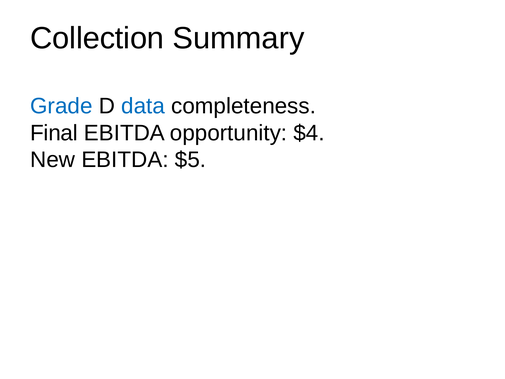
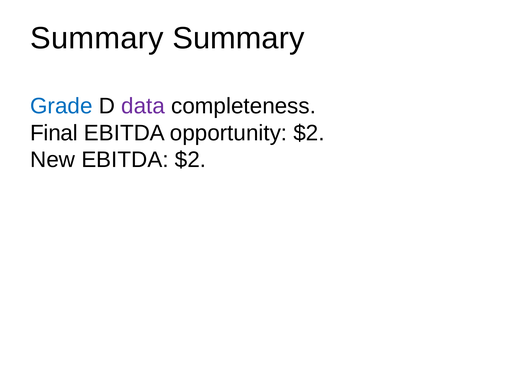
Collection at (97, 38): Collection -> Summary
data colour: blue -> purple
opportunity $4: $4 -> $2
EBITDA $5: $5 -> $2
